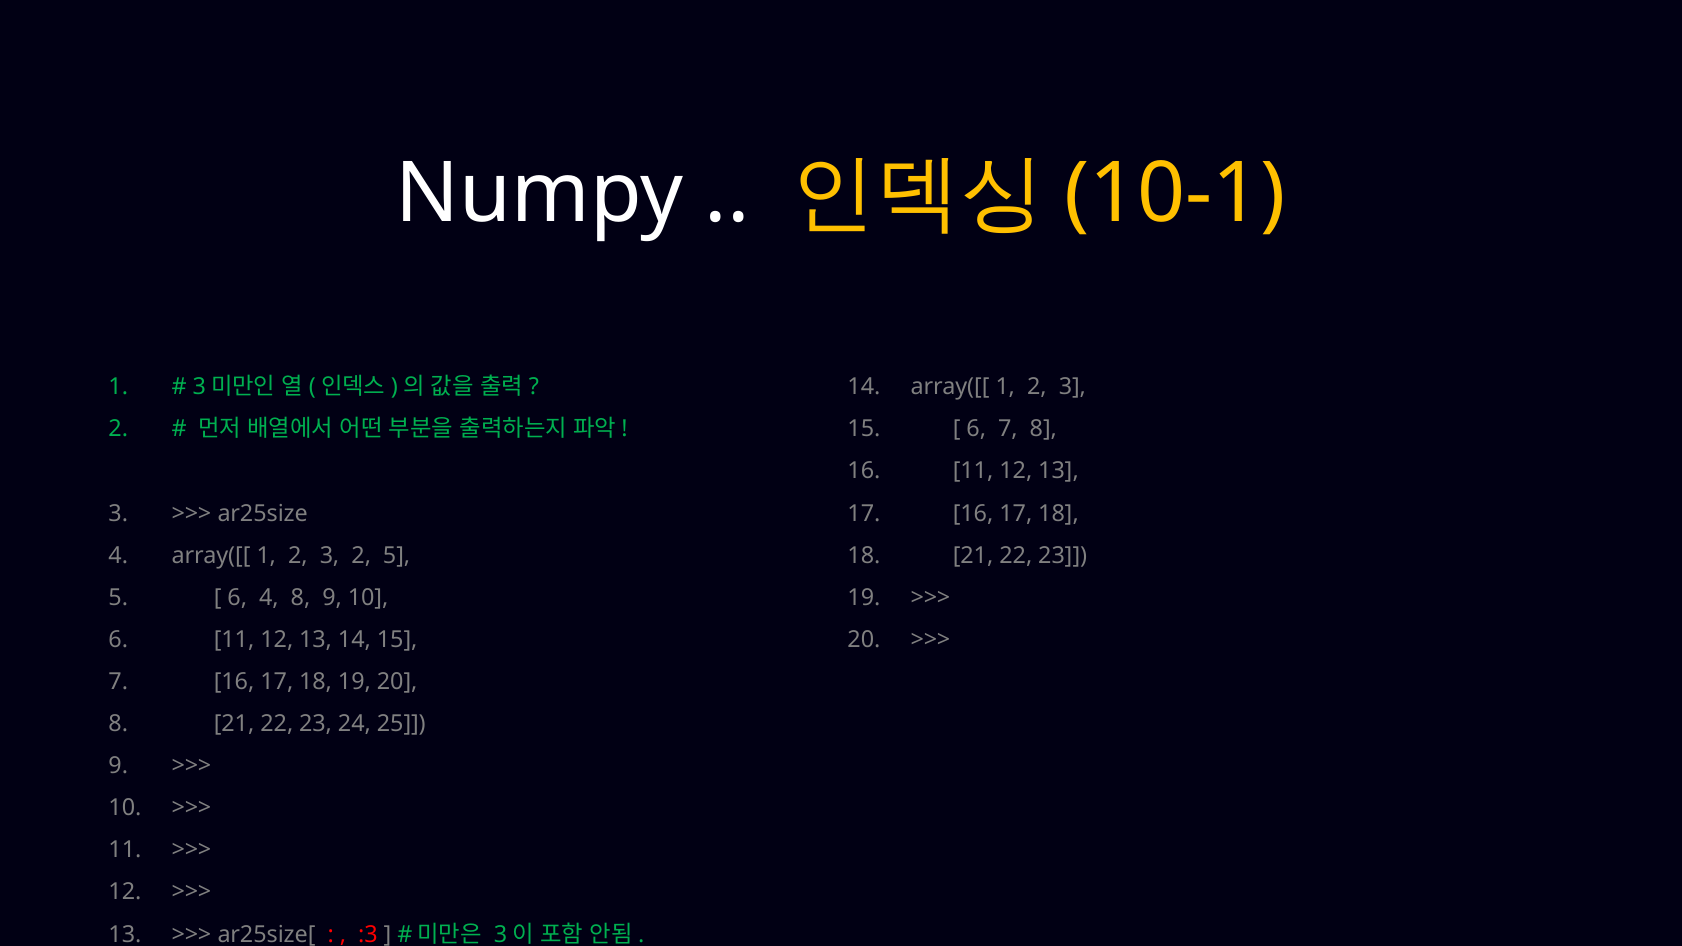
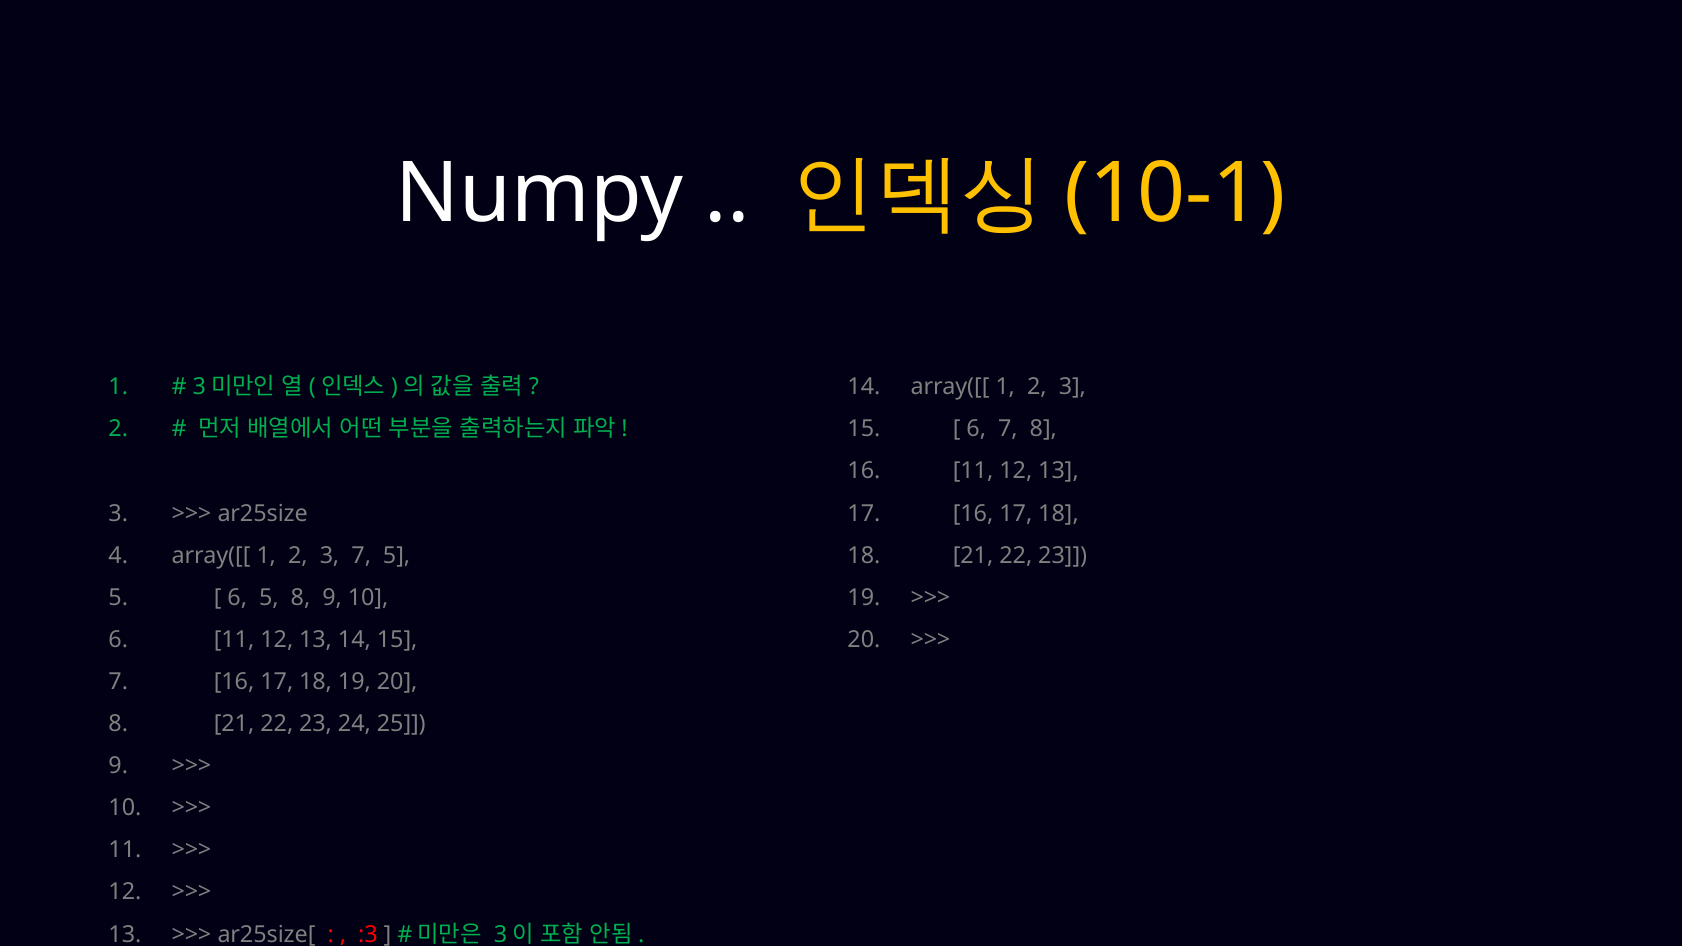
3 2: 2 -> 7
6 4: 4 -> 5
